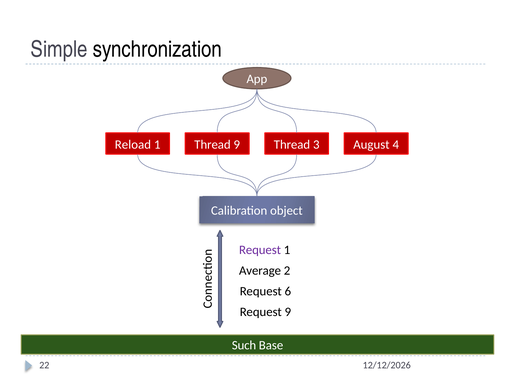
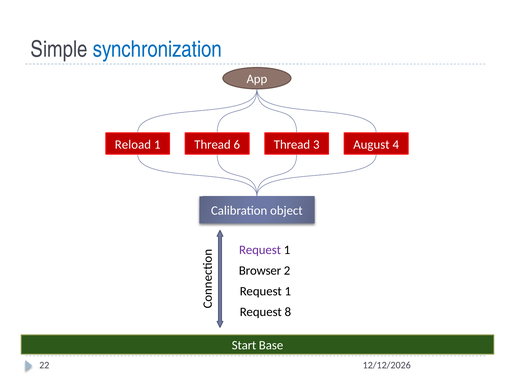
synchronization colour: black -> blue
Thread 9: 9 -> 6
Average: Average -> Browser
6 at (288, 291): 6 -> 1
Request 9: 9 -> 8
Such: Such -> Start
